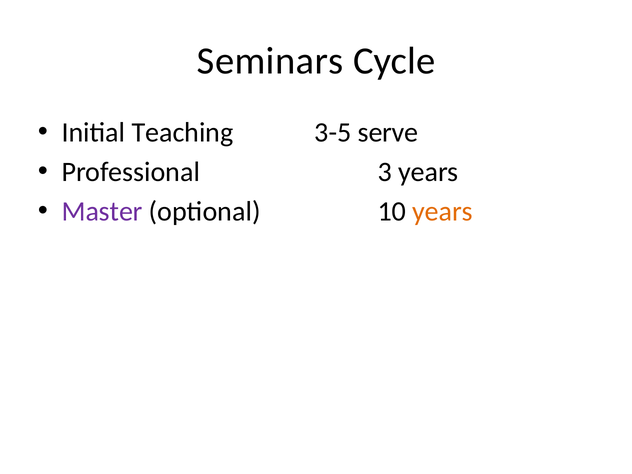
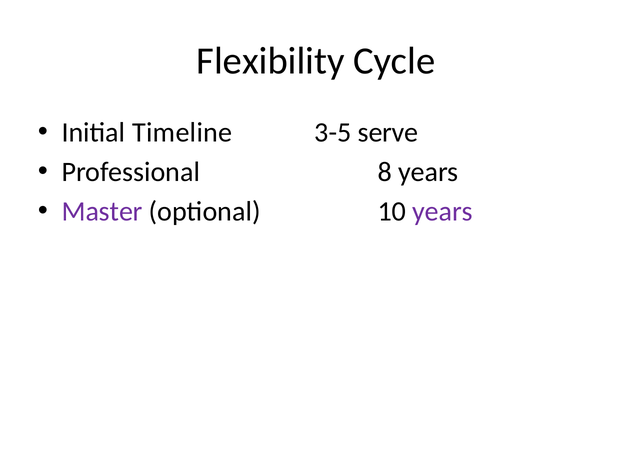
Seminars: Seminars -> Flexibility
Teaching: Teaching -> Timeline
3: 3 -> 8
years at (443, 211) colour: orange -> purple
